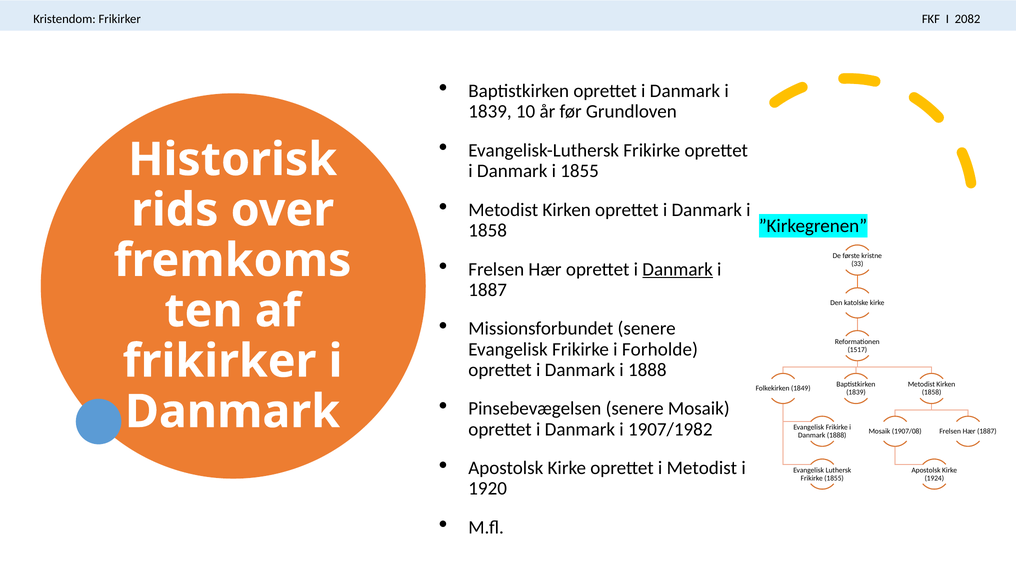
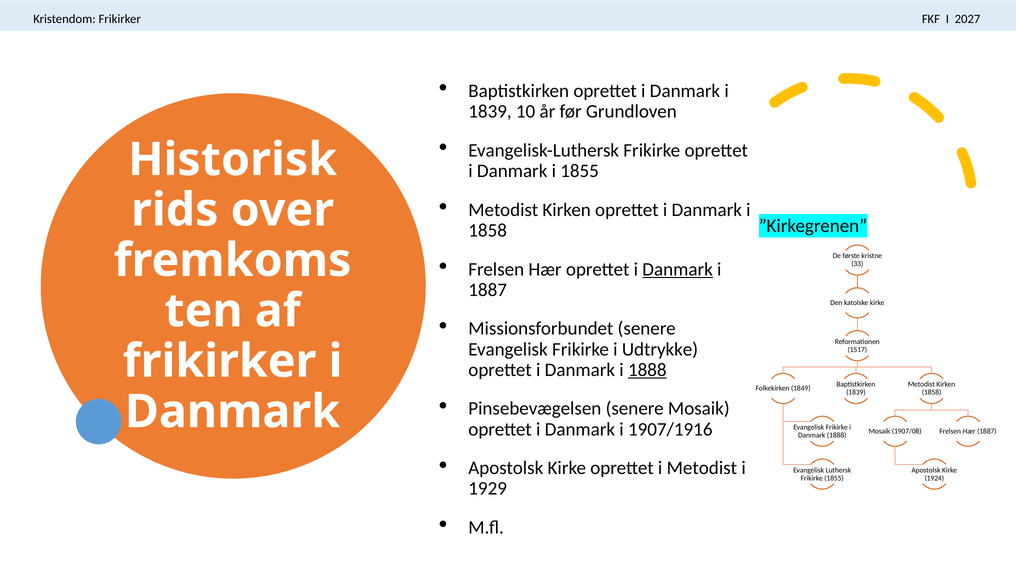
2082: 2082 -> 2027
Forholde: Forholde -> Udtrykke
1888 at (647, 370) underline: none -> present
1907/1982: 1907/1982 -> 1907/1916
1920: 1920 -> 1929
